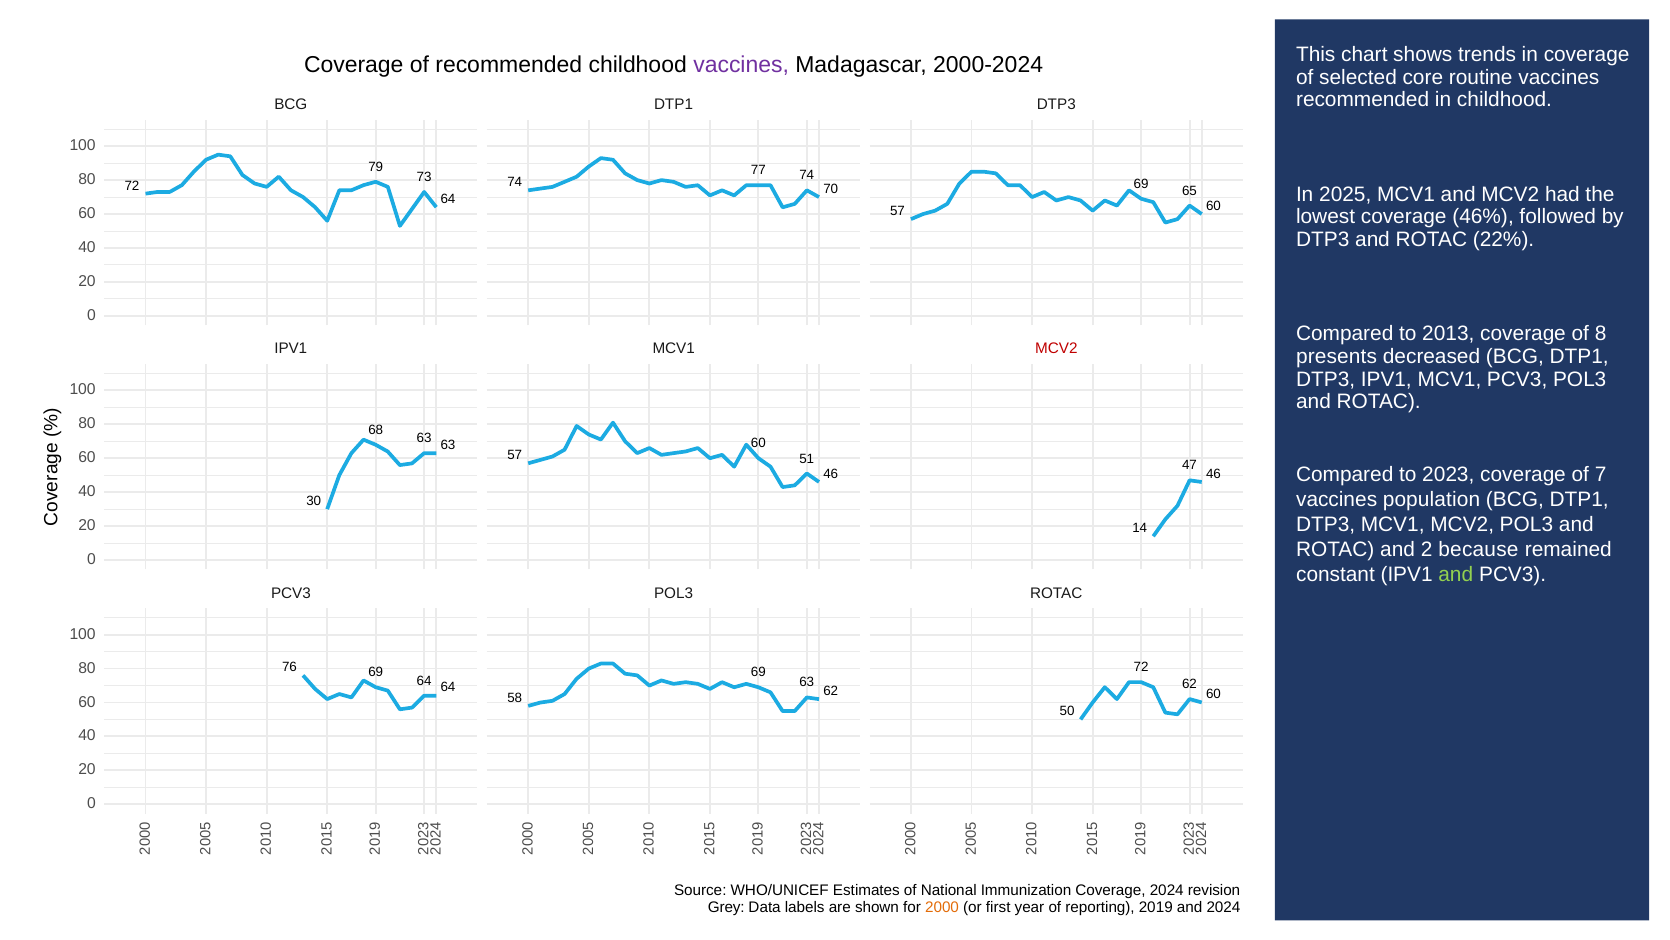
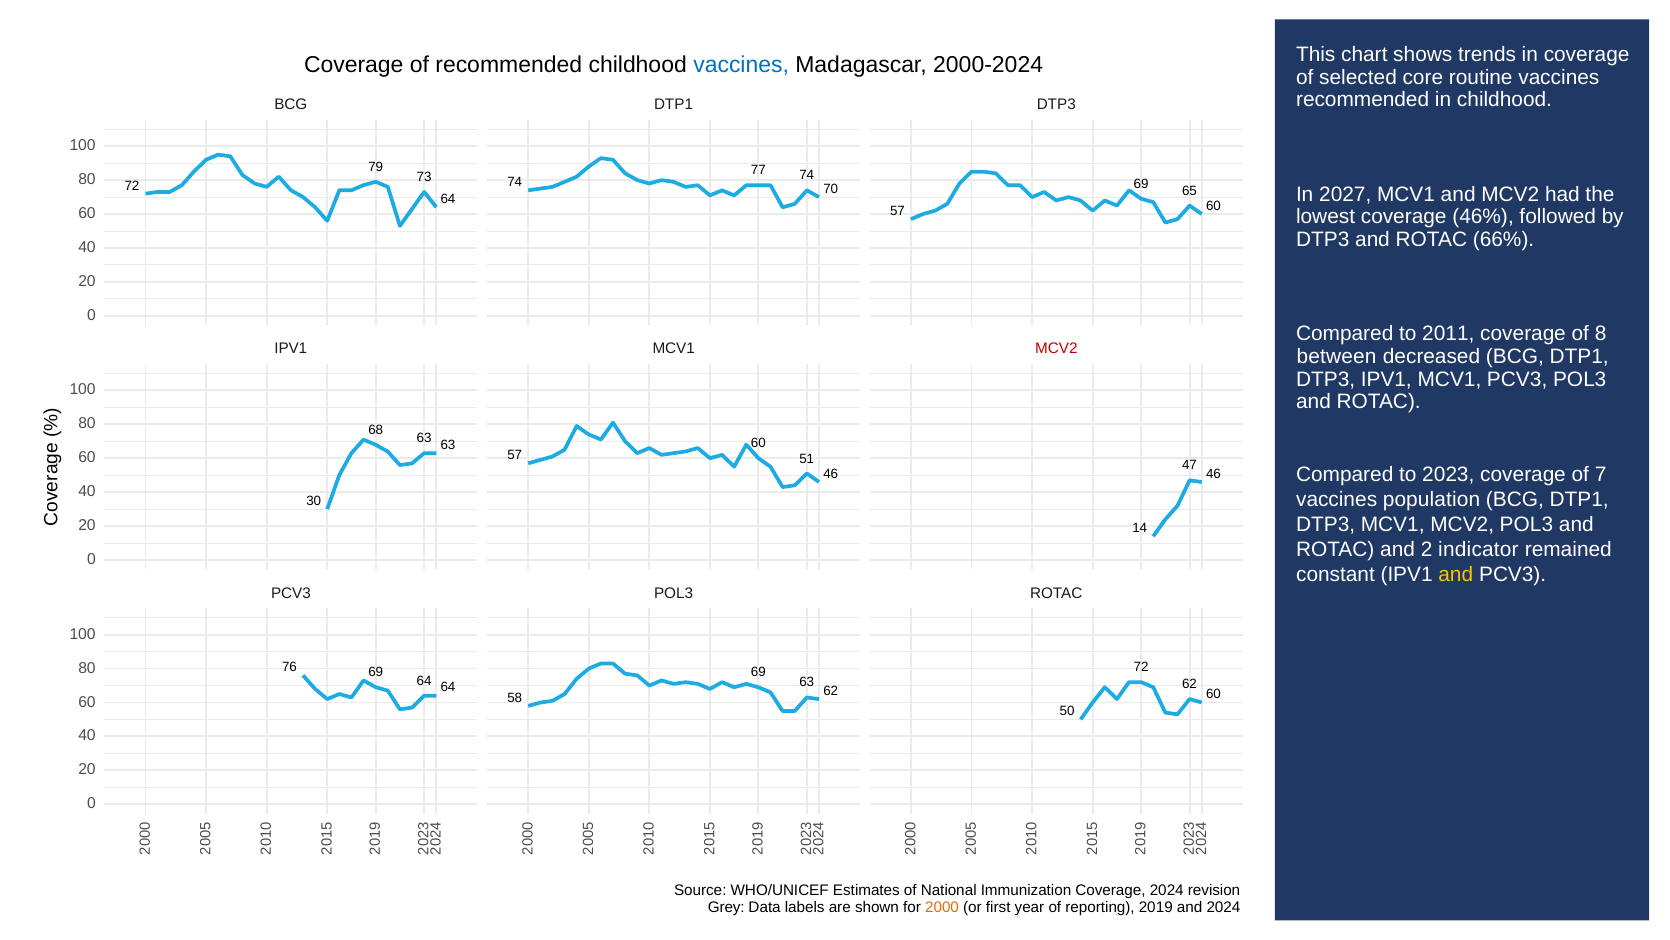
vaccines at (741, 65) colour: purple -> blue
2025: 2025 -> 2027
22%: 22% -> 66%
2013: 2013 -> 2011
presents: presents -> between
because: because -> indicator
and at (1456, 574) colour: light green -> yellow
